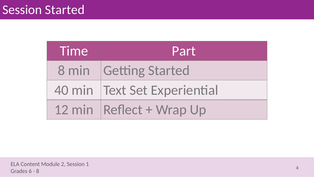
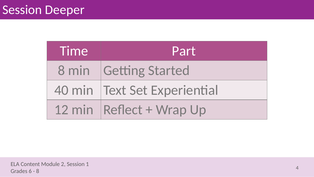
Session Started: Started -> Deeper
